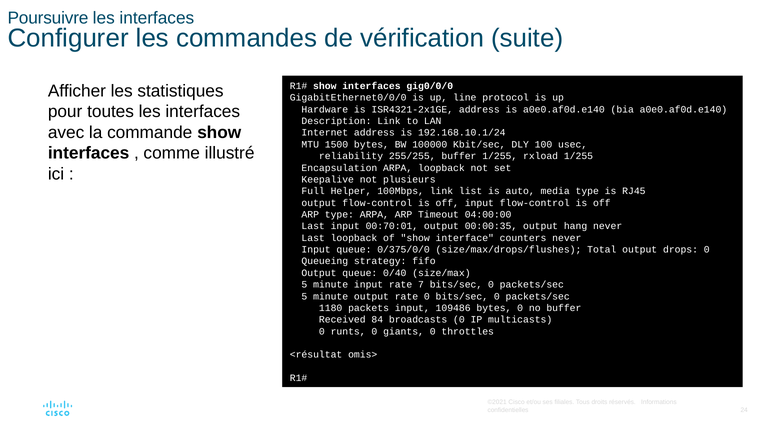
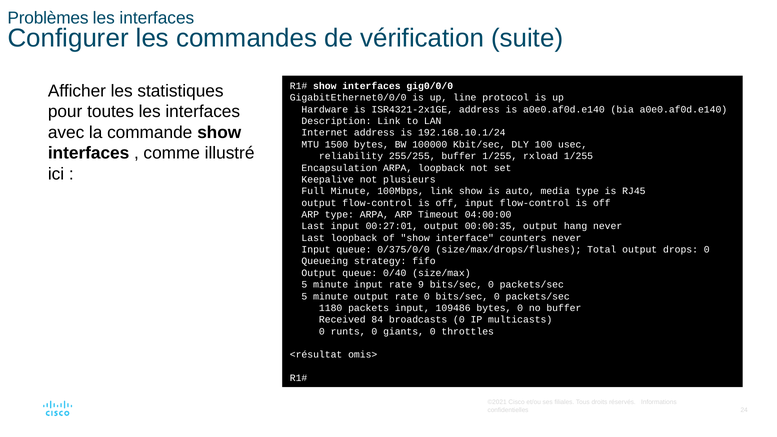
Poursuivre: Poursuivre -> Problèmes
Full Helper: Helper -> Minute
link list: list -> show
00:70:01: 00:70:01 -> 00:27:01
7: 7 -> 9
